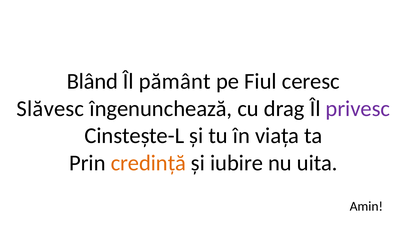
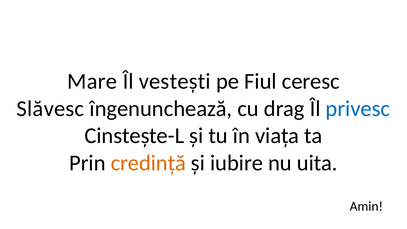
Blând: Blând -> Mare
pământ: pământ -> vestești
privesc colour: purple -> blue
